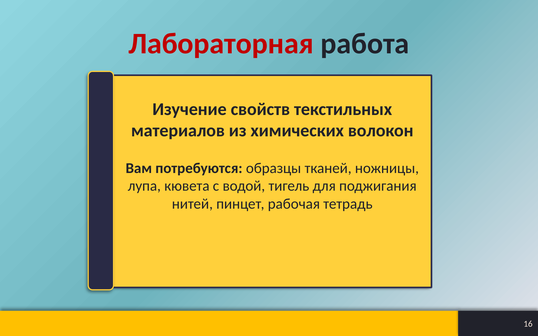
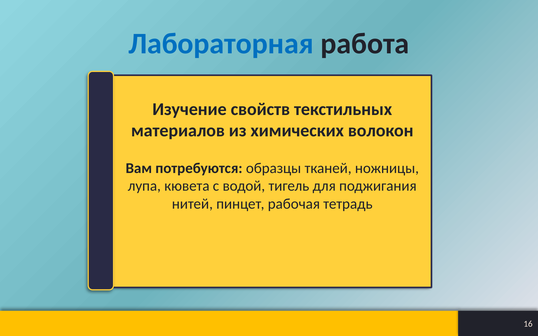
Лабораторная colour: red -> blue
